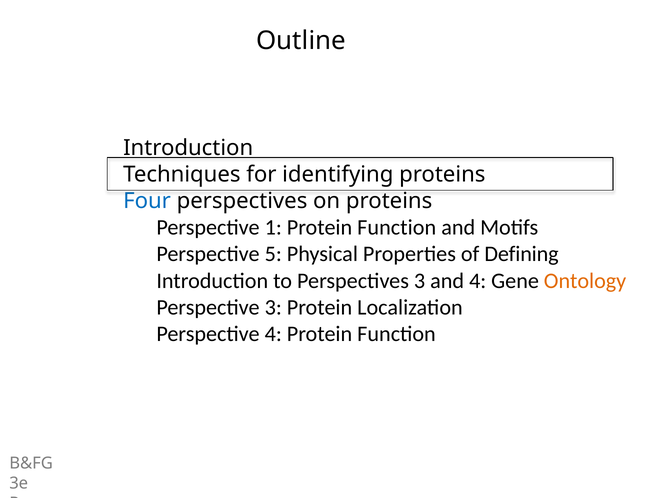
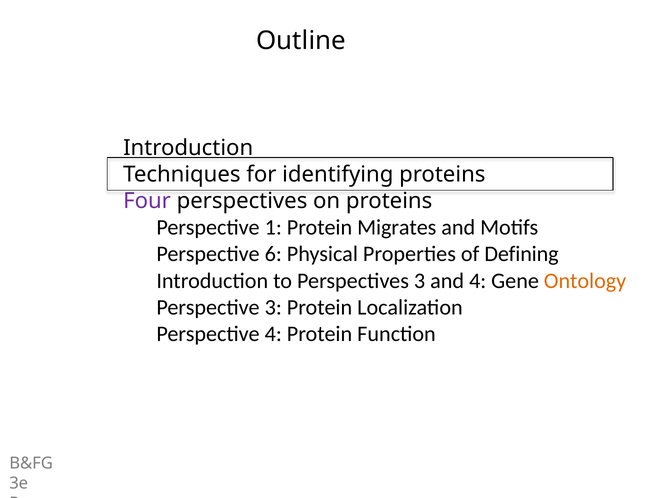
Four colour: blue -> purple
1 Protein Function: Function -> Migrates
5: 5 -> 6
